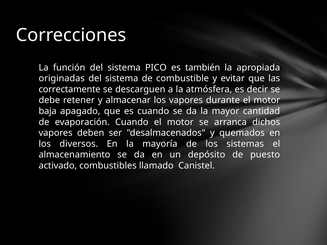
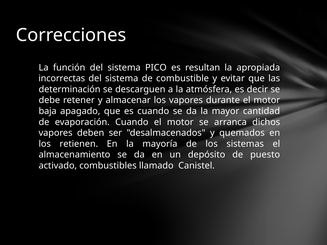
también: también -> resultan
originadas: originadas -> incorrectas
correctamente: correctamente -> determinación
diversos: diversos -> retienen
